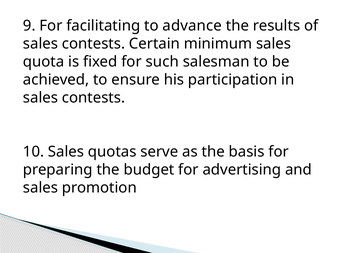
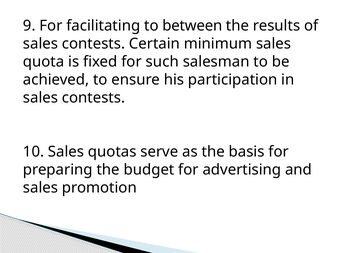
advance: advance -> between
